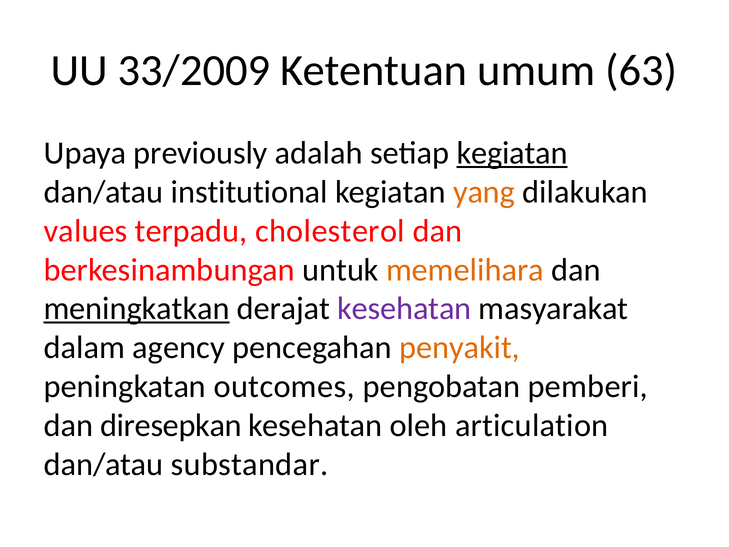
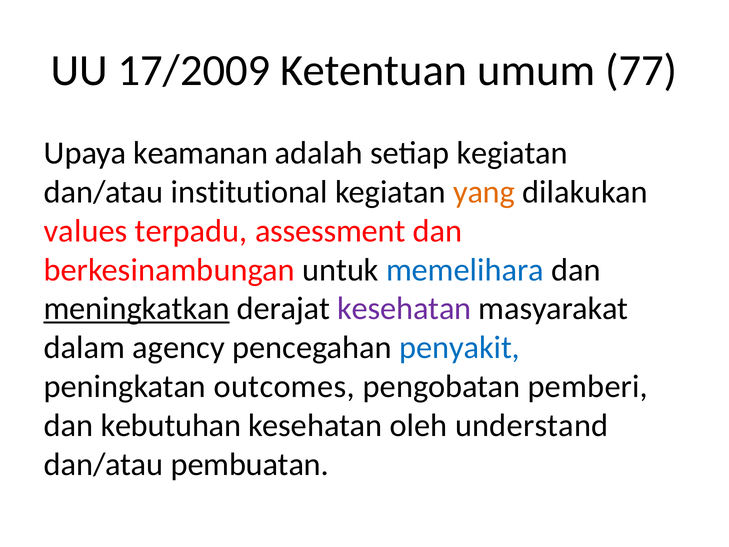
33/2009: 33/2009 -> 17/2009
63: 63 -> 77
previously: previously -> keamanan
kegiatan at (512, 153) underline: present -> none
cholesterol: cholesterol -> assessment
memelihara colour: orange -> blue
penyakit colour: orange -> blue
diresepkan: diresepkan -> kebutuhan
articulation: articulation -> understand
substandar: substandar -> pembuatan
